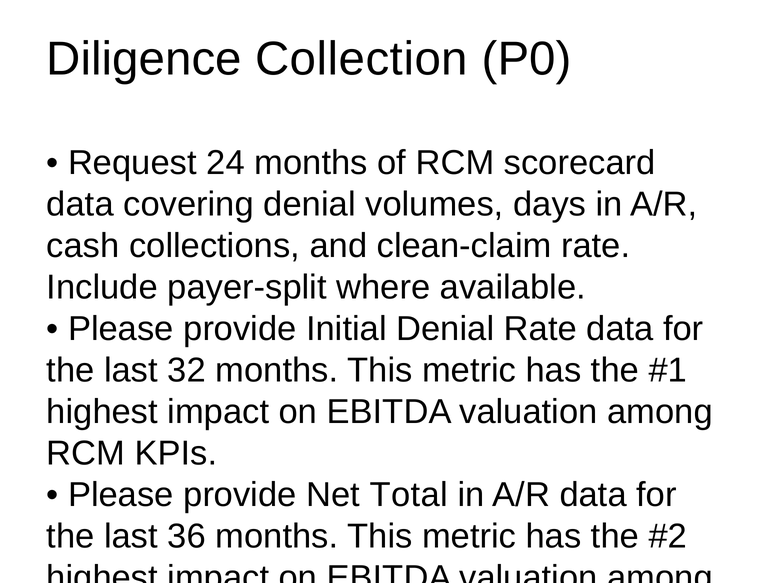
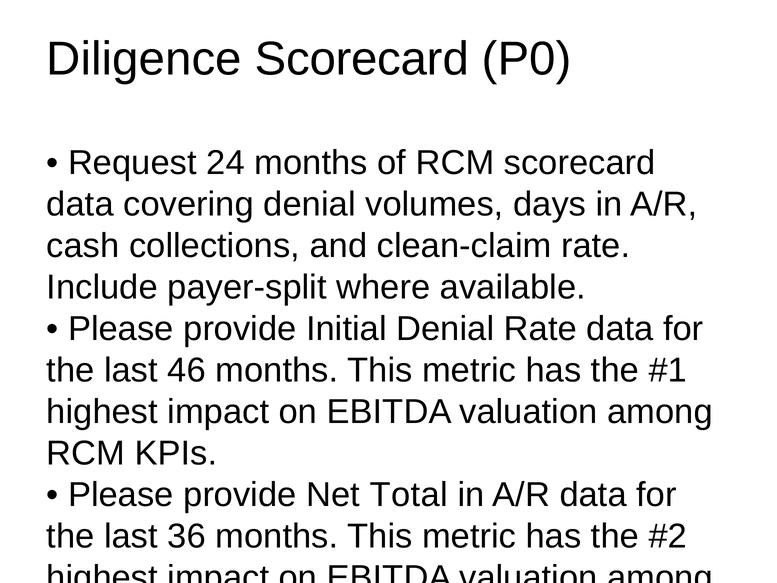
Diligence Collection: Collection -> Scorecard
32: 32 -> 46
